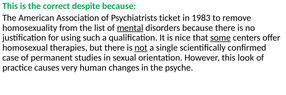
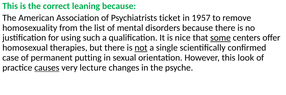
despite: despite -> leaning
1983: 1983 -> 1957
mental underline: present -> none
studies: studies -> putting
causes underline: none -> present
human: human -> lecture
